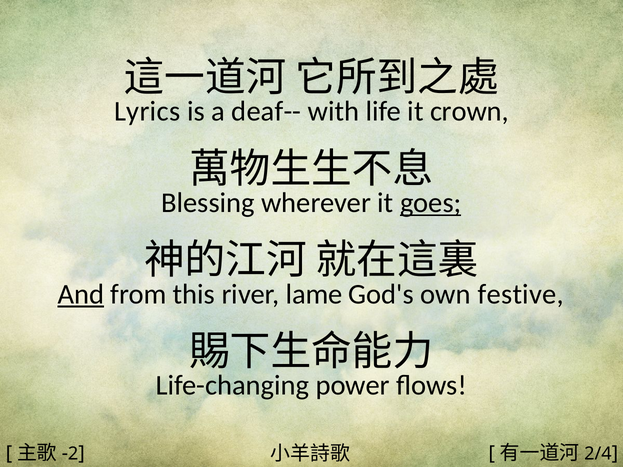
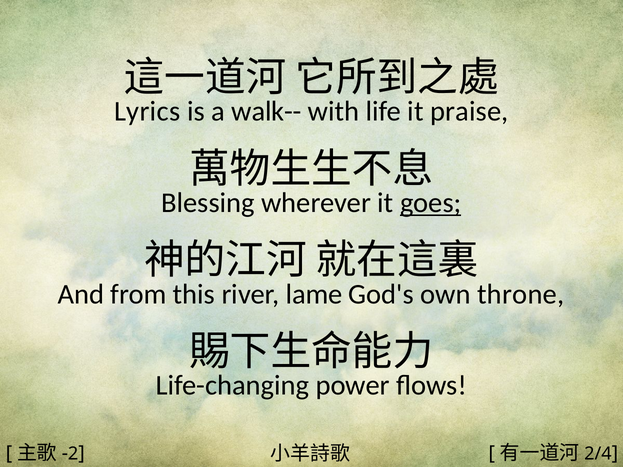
deaf--: deaf-- -> walk--
crown: crown -> praise
And underline: present -> none
festive: festive -> throne
